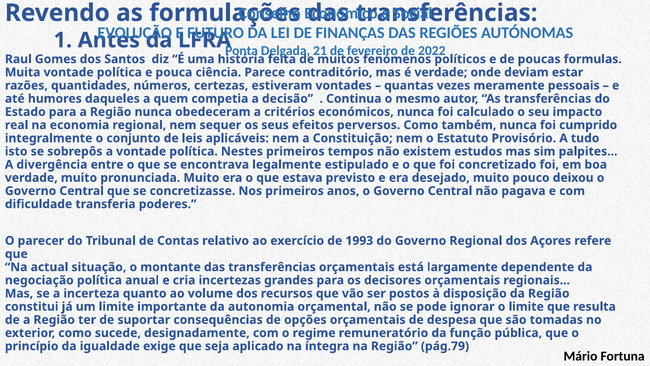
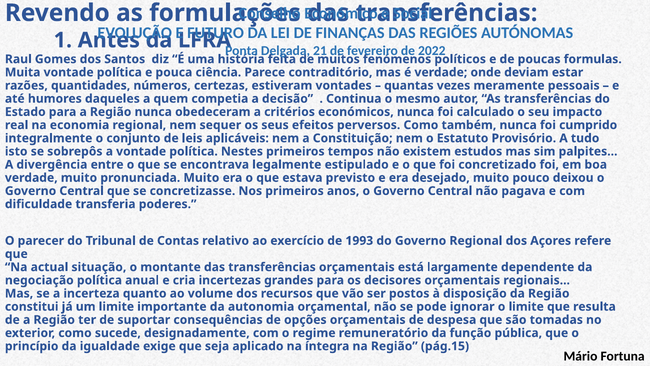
pág.79: pág.79 -> pág.15
